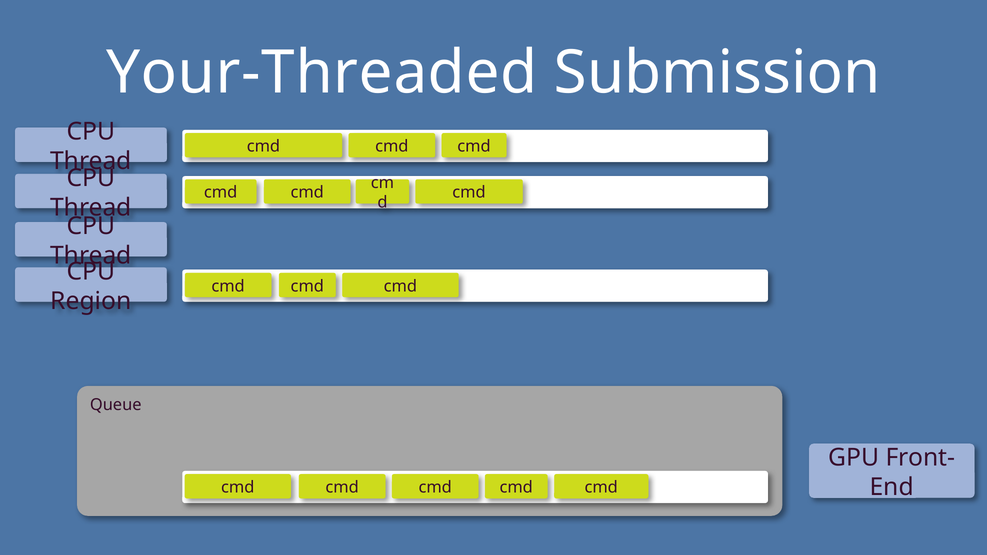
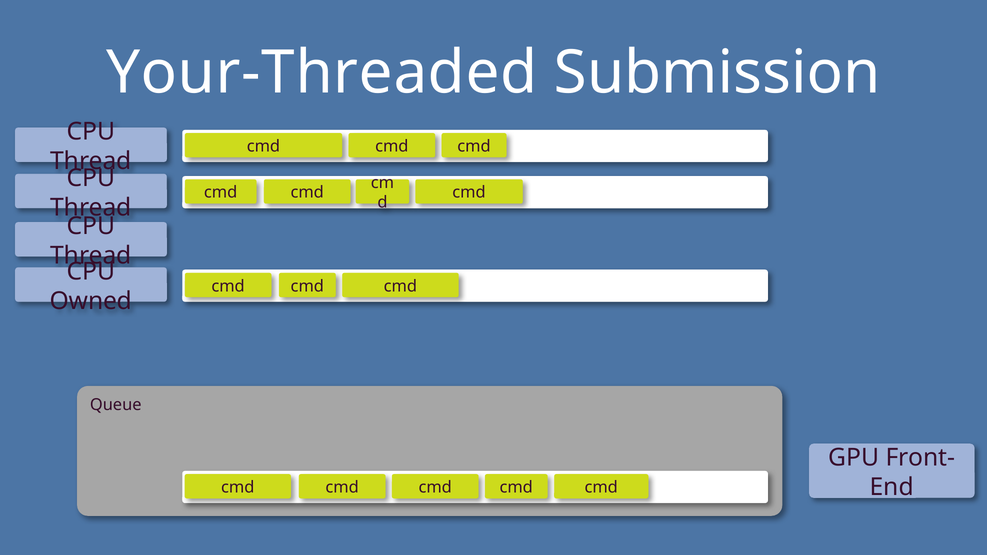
Region: Region -> Owned
